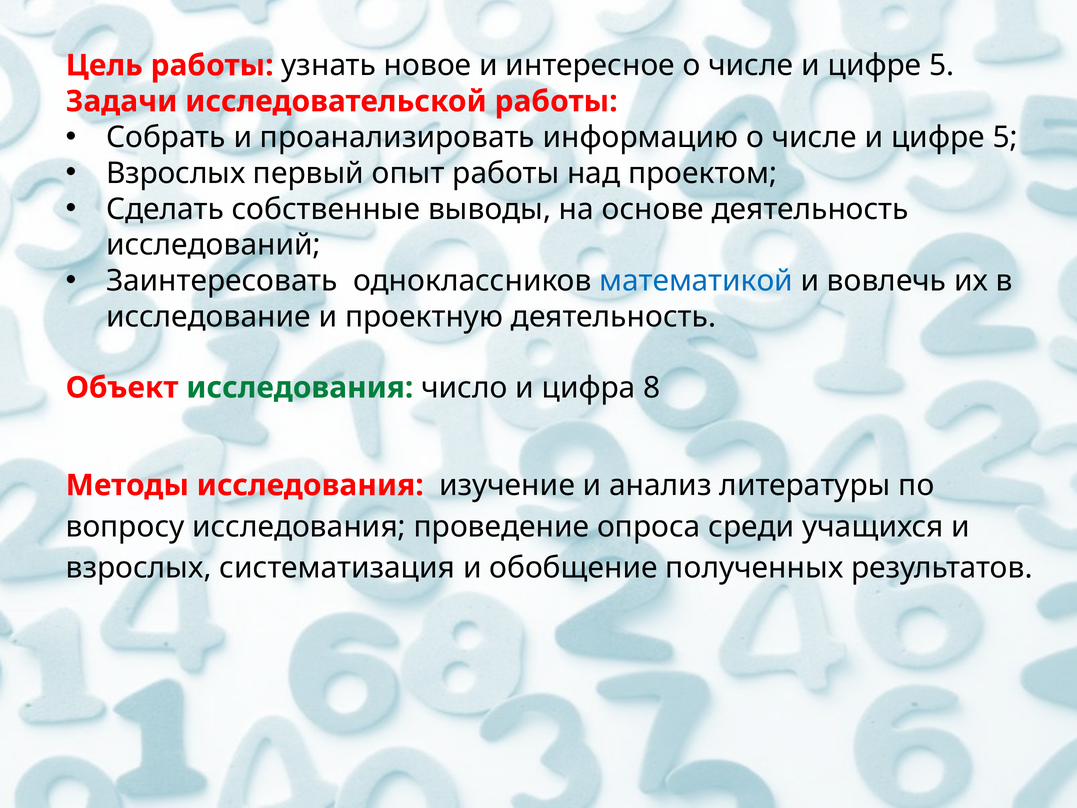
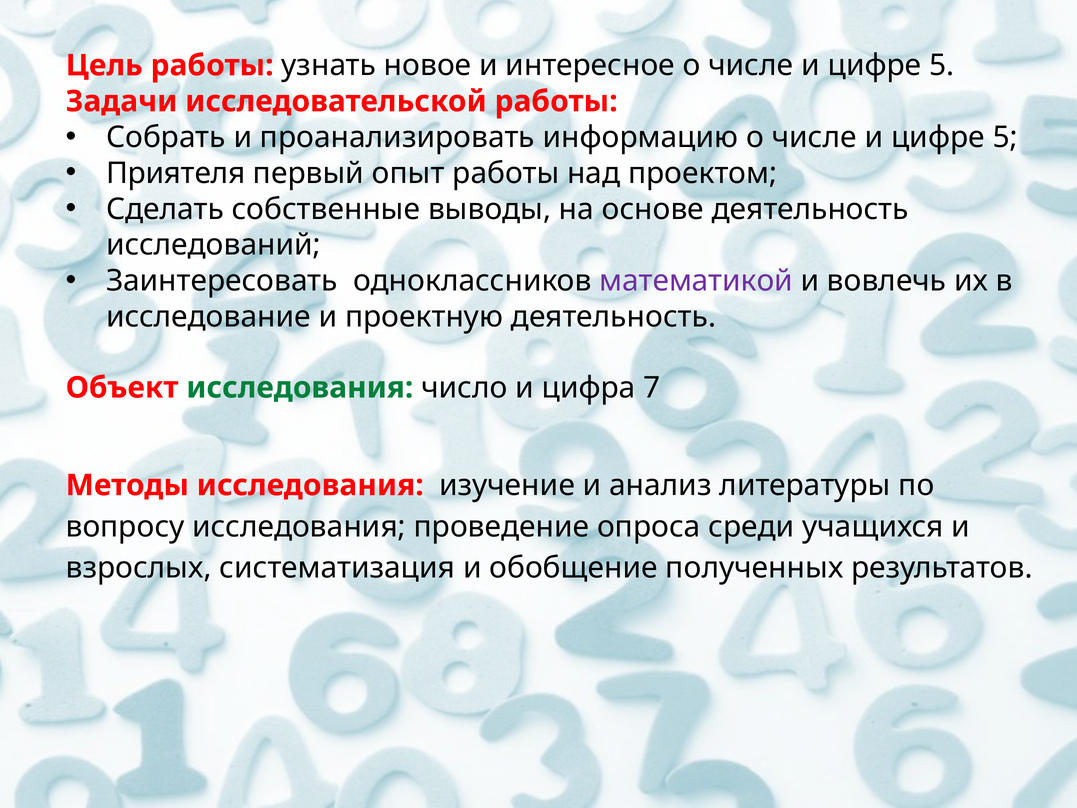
Взрослых at (176, 173): Взрослых -> Приятеля
математикой colour: blue -> purple
8: 8 -> 7
